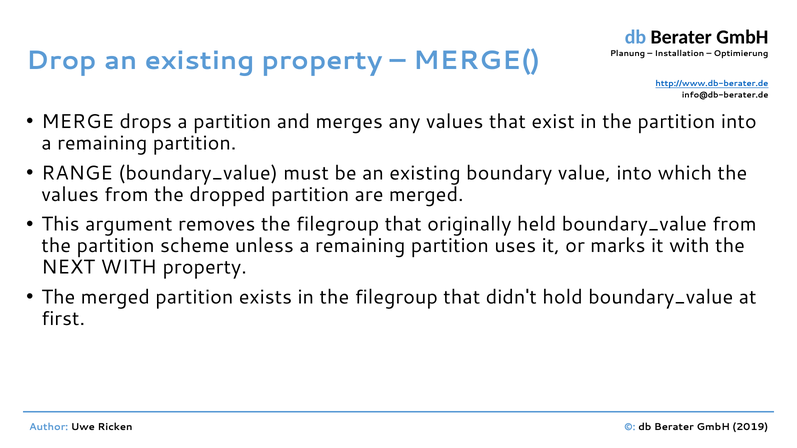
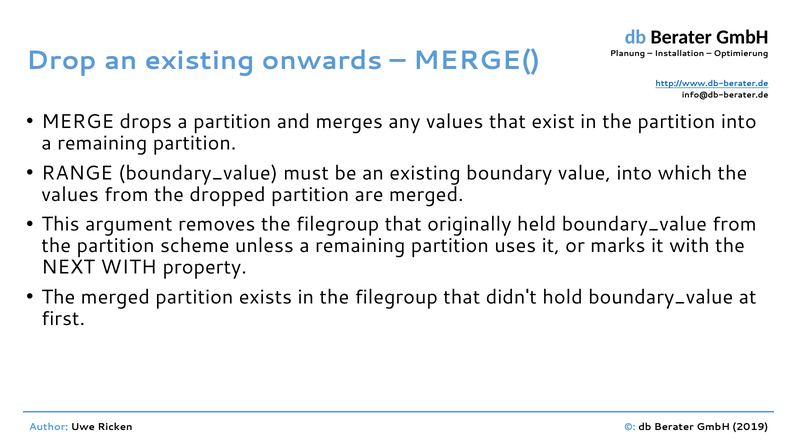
existing property: property -> onwards
